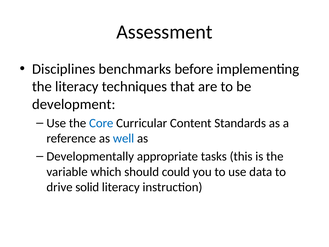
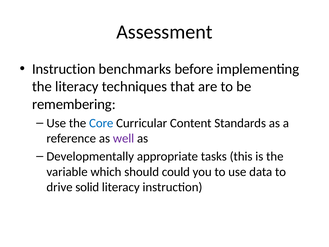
Disciplines at (64, 69): Disciplines -> Instruction
development: development -> remembering
well colour: blue -> purple
